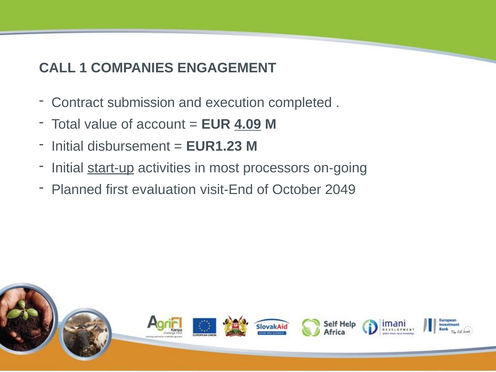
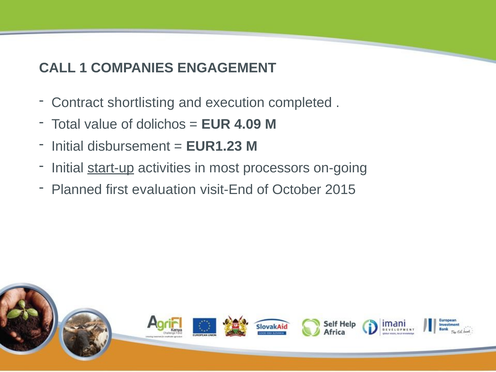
submission: submission -> shortlisting
account: account -> dolichos
4.09 underline: present -> none
2049: 2049 -> 2015
